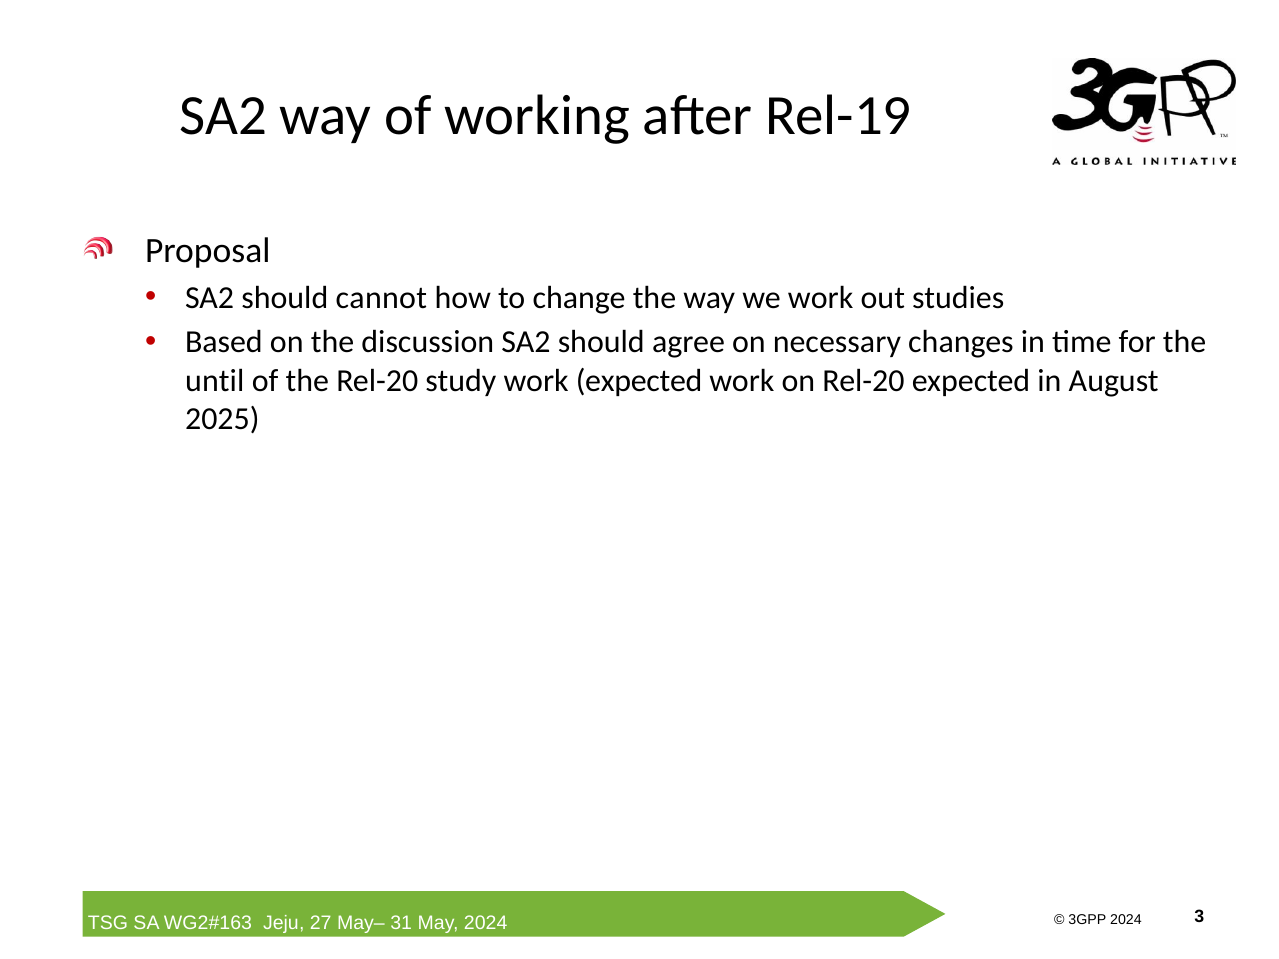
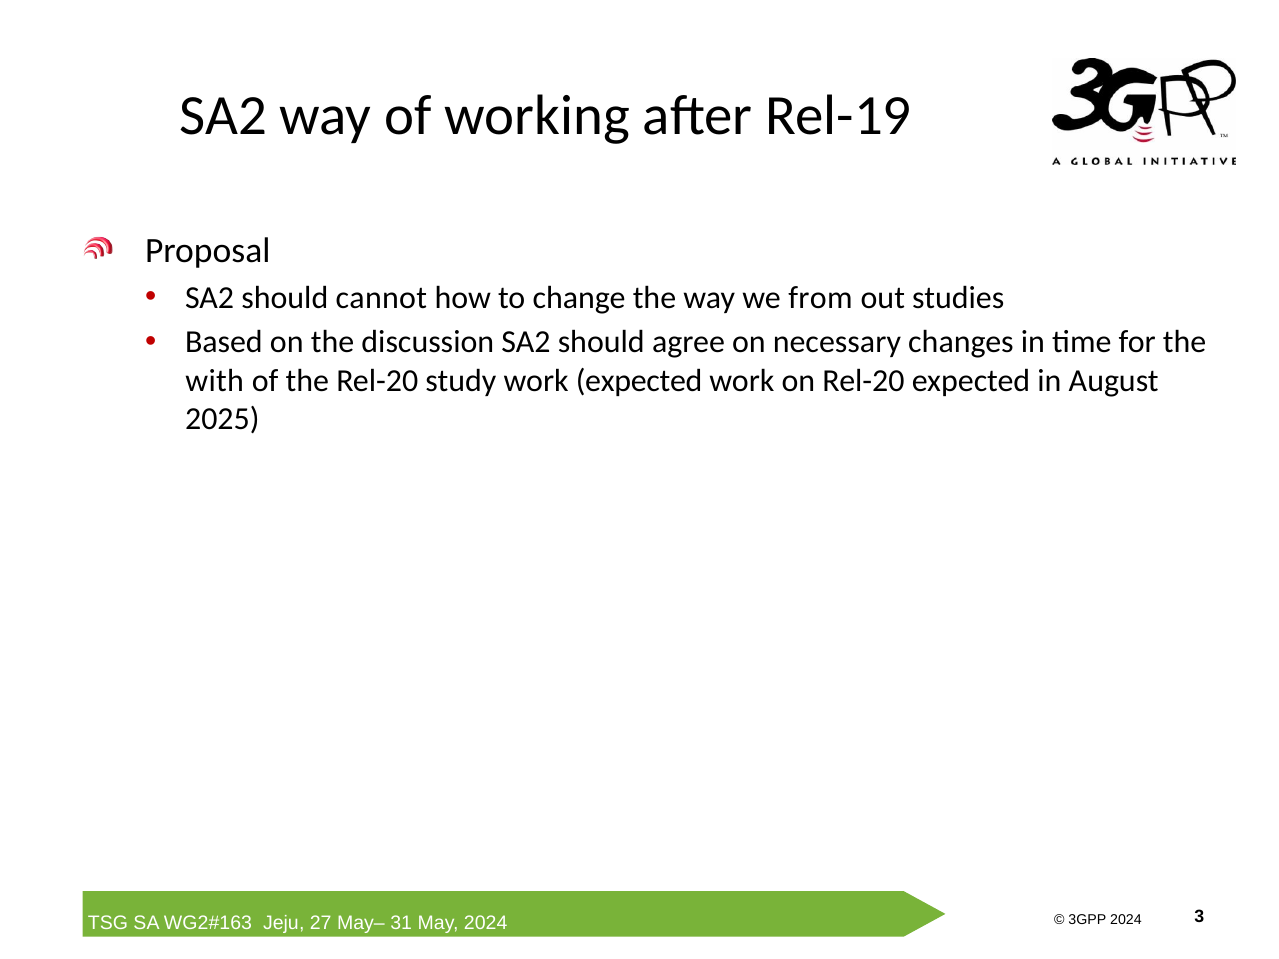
we work: work -> from
until: until -> with
